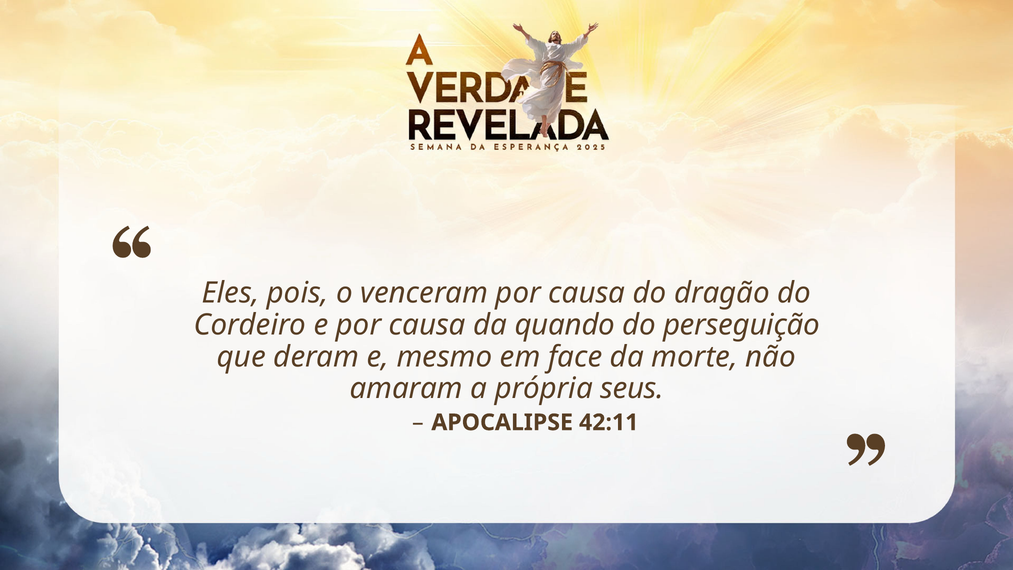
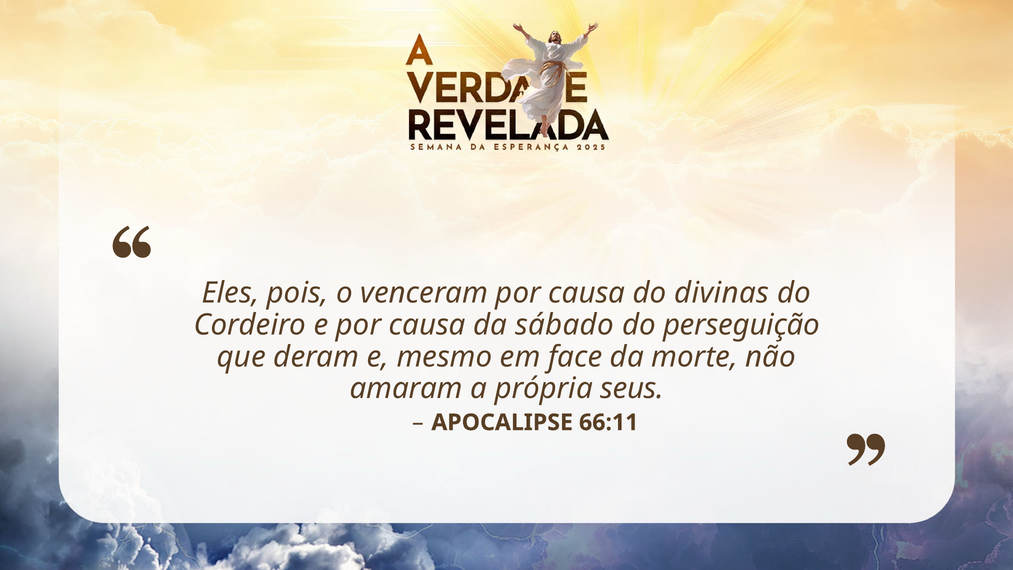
dragão: dragão -> divinas
quando: quando -> sábado
42:11: 42:11 -> 66:11
